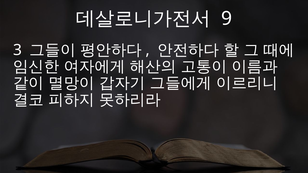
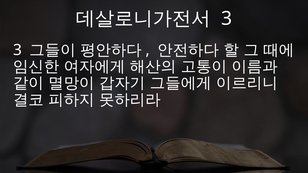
9 at (227, 19): 9 -> 3
